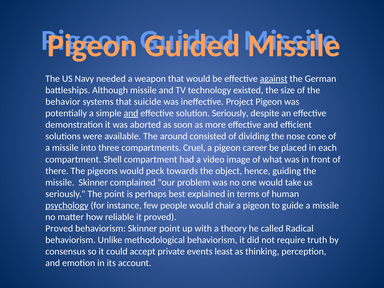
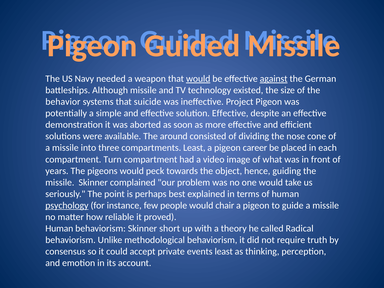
would at (198, 79) underline: none -> present
and at (131, 113) underline: present -> none
solution Seriously: Seriously -> Effective
compartments Cruel: Cruel -> Least
Shell: Shell -> Turn
there: there -> years
Proved at (59, 228): Proved -> Human
Skinner point: point -> short
